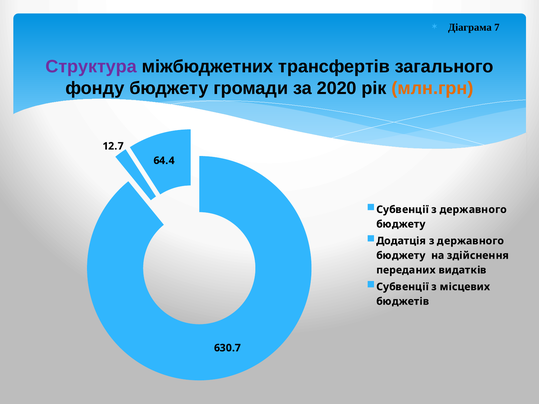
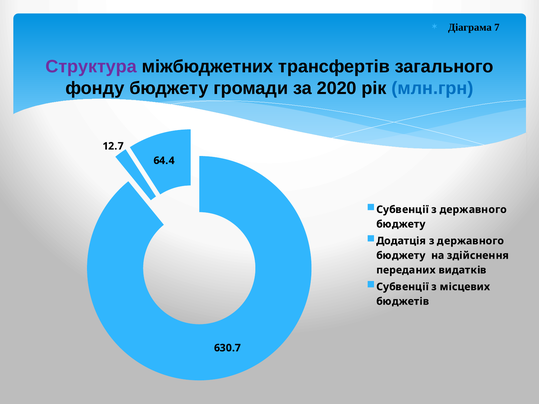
млн.грн colour: orange -> blue
